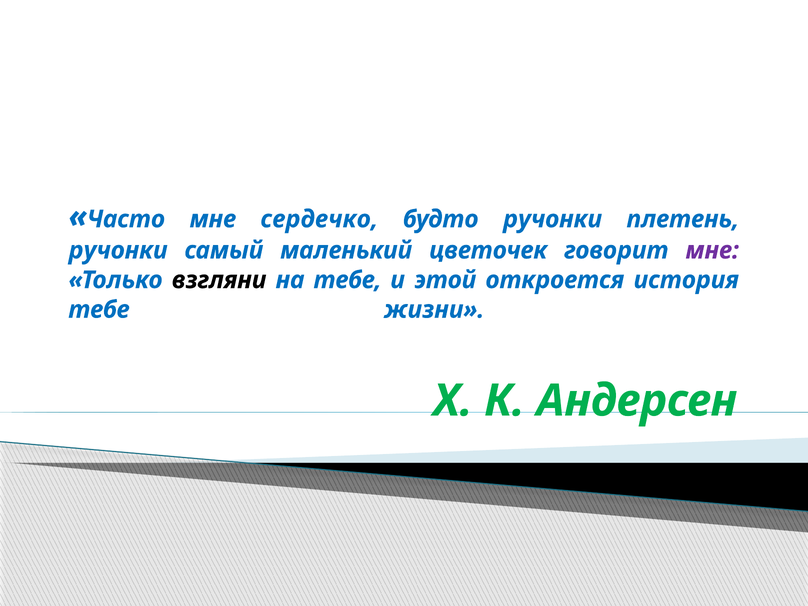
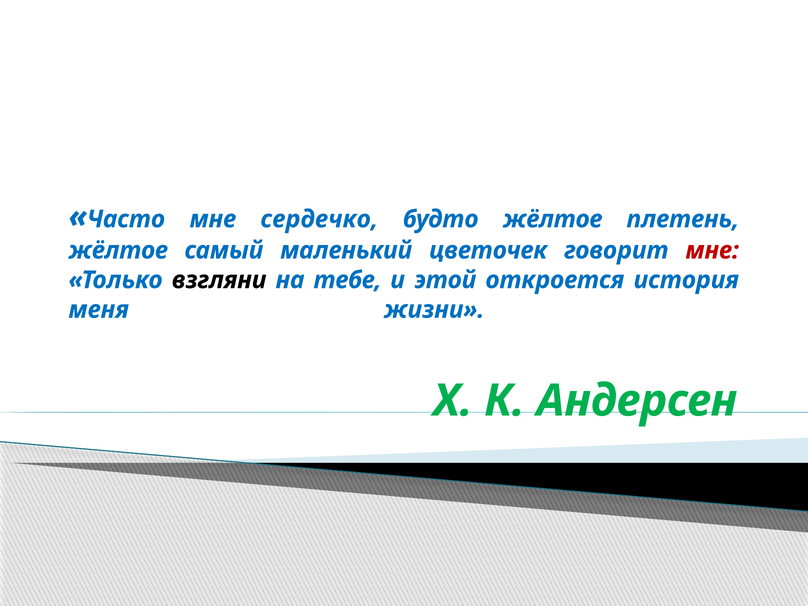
будто ручонки: ручонки -> жёлтое
ручонки at (118, 250): ручонки -> жёлтое
мне at (712, 250) colour: purple -> red
тебе at (99, 310): тебе -> меня
